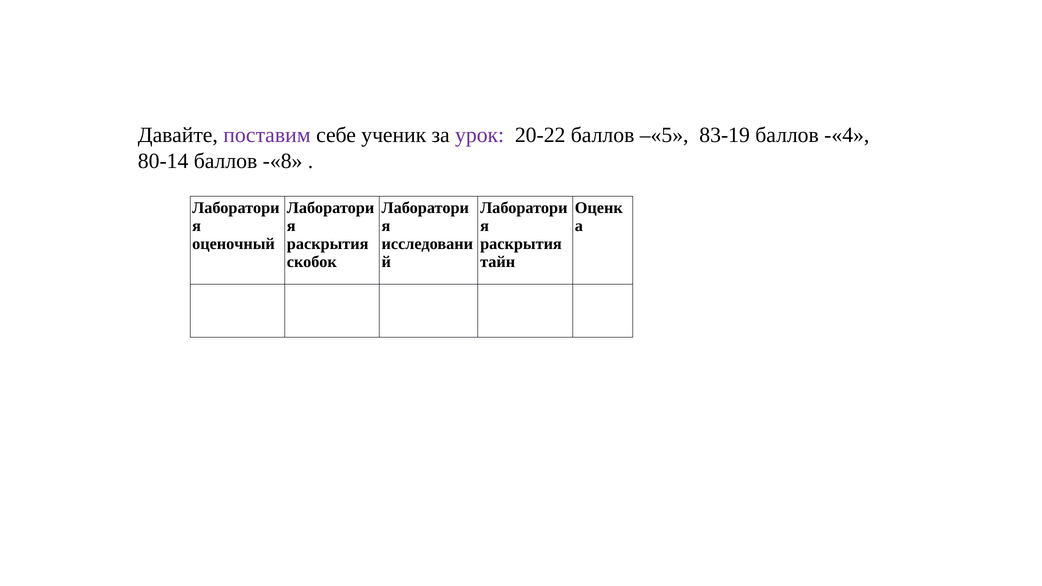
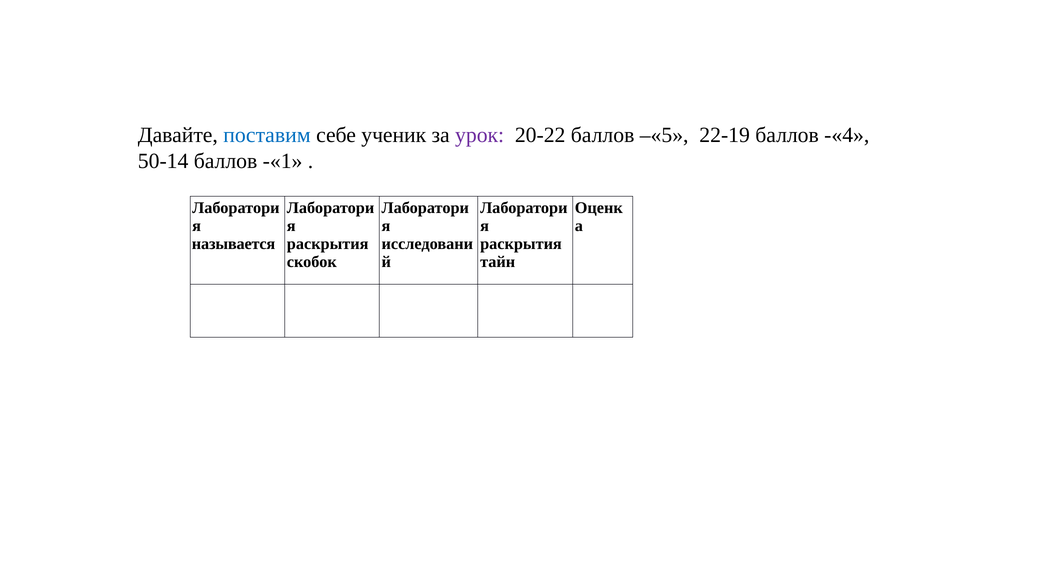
поставим colour: purple -> blue
83-19: 83-19 -> 22-19
80-14: 80-14 -> 50-14
-«8: -«8 -> -«1
оценочный: оценочный -> называется
